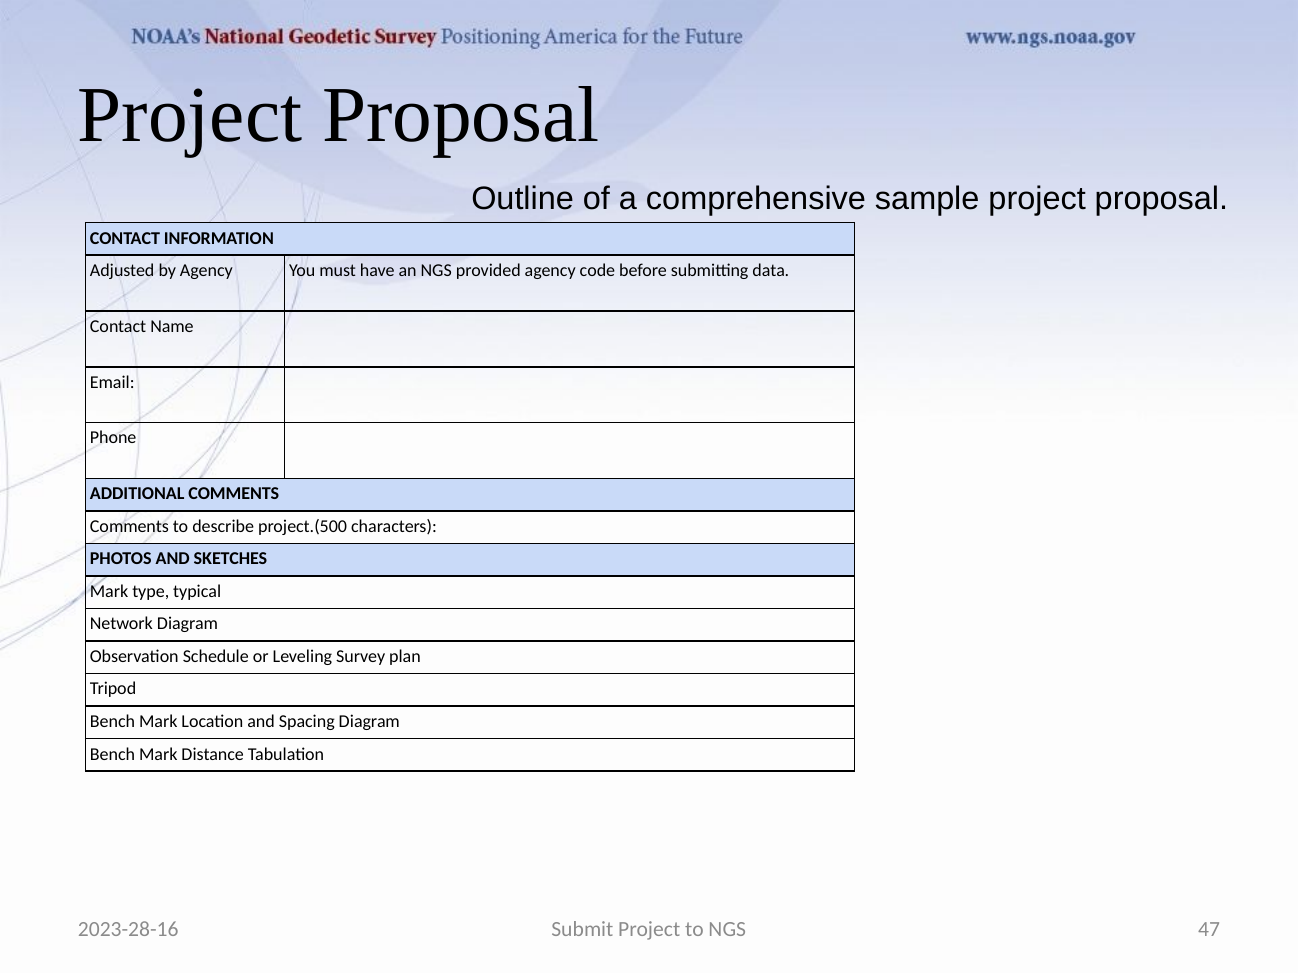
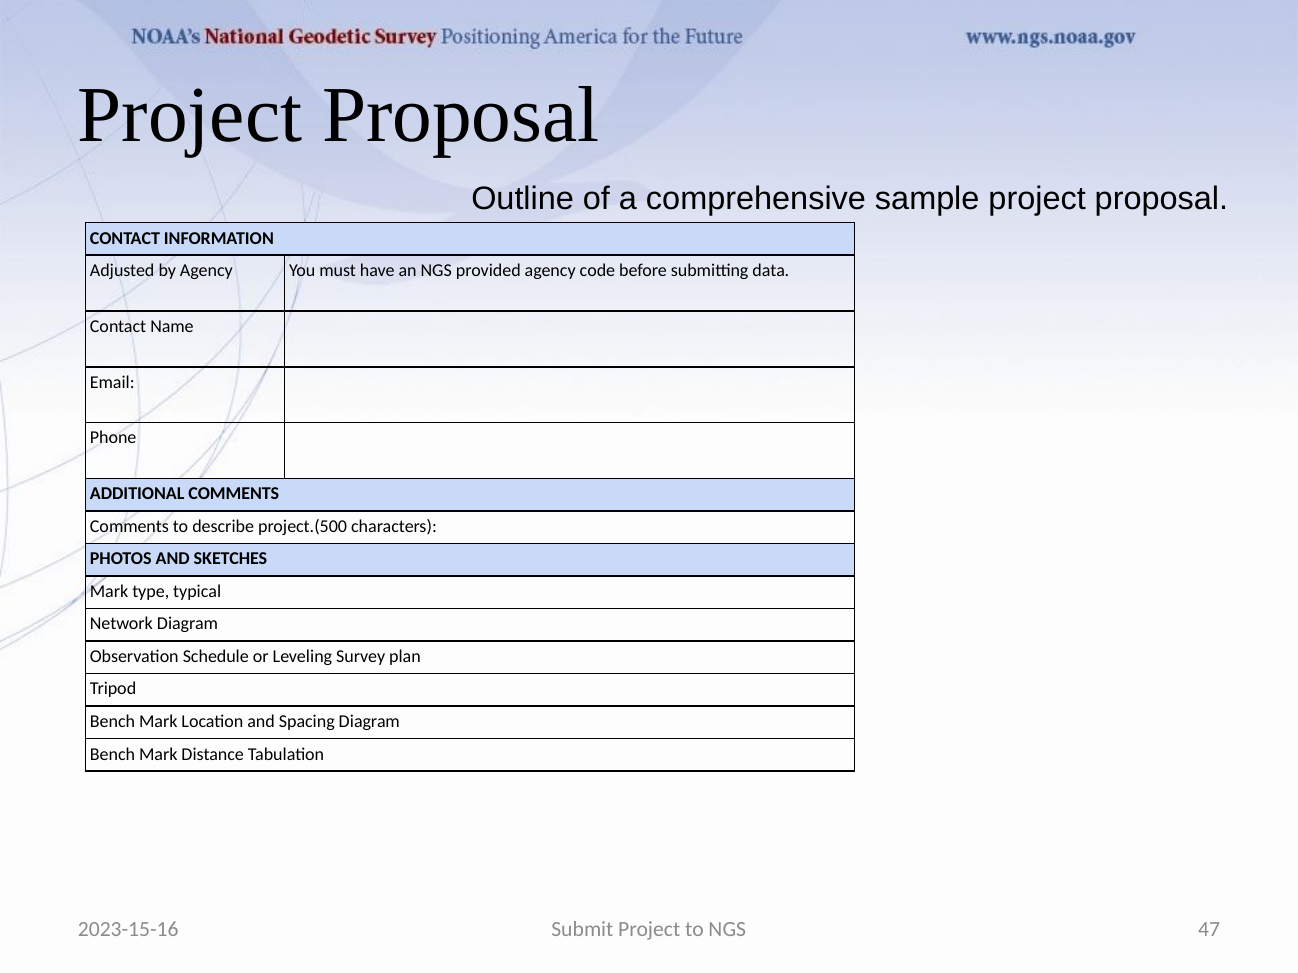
2023-28-16: 2023-28-16 -> 2023-15-16
